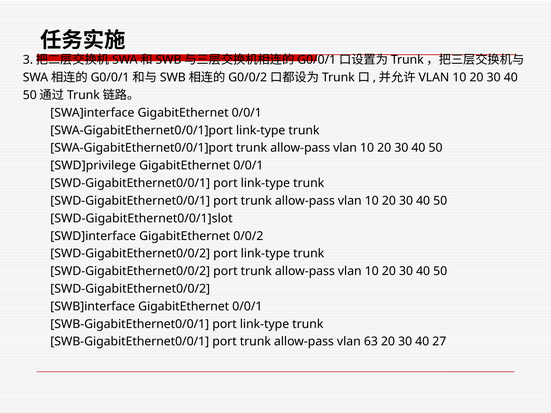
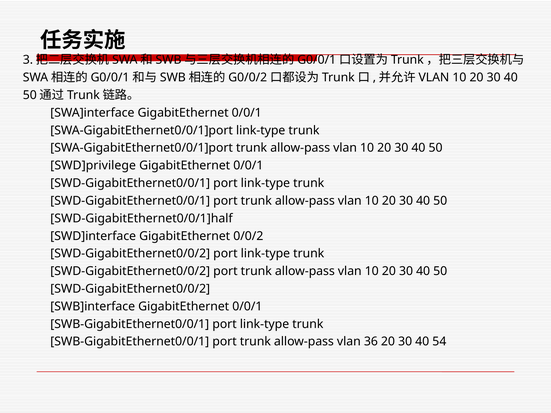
SWD-GigabitEthernet0/0/1]slot: SWD-GigabitEthernet0/0/1]slot -> SWD-GigabitEthernet0/0/1]half
63: 63 -> 36
27: 27 -> 54
